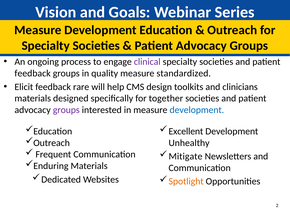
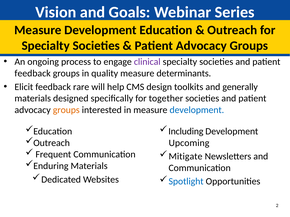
standardized: standardized -> determinants
clinicians: clinicians -> generally
groups at (66, 110) colour: purple -> orange
Excellent: Excellent -> Including
Unhealthy: Unhealthy -> Upcoming
Spotlight colour: orange -> blue
